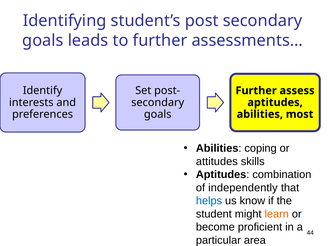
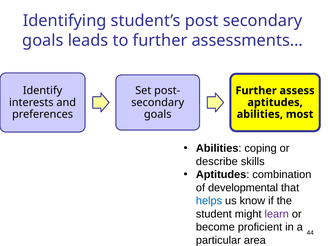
attitudes: attitudes -> describe
independently: independently -> developmental
learn colour: orange -> purple
